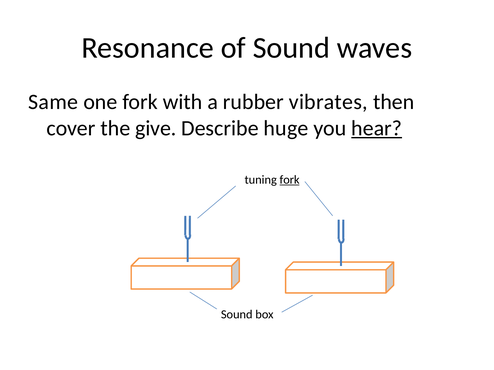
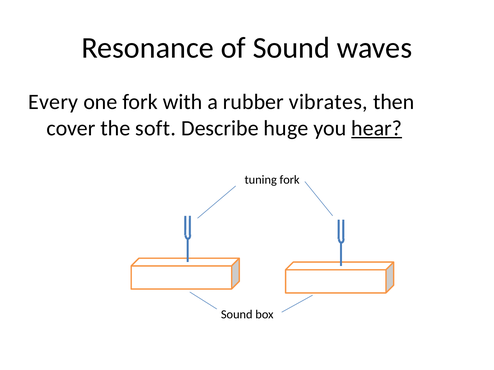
Same: Same -> Every
give: give -> soft
fork at (290, 180) underline: present -> none
